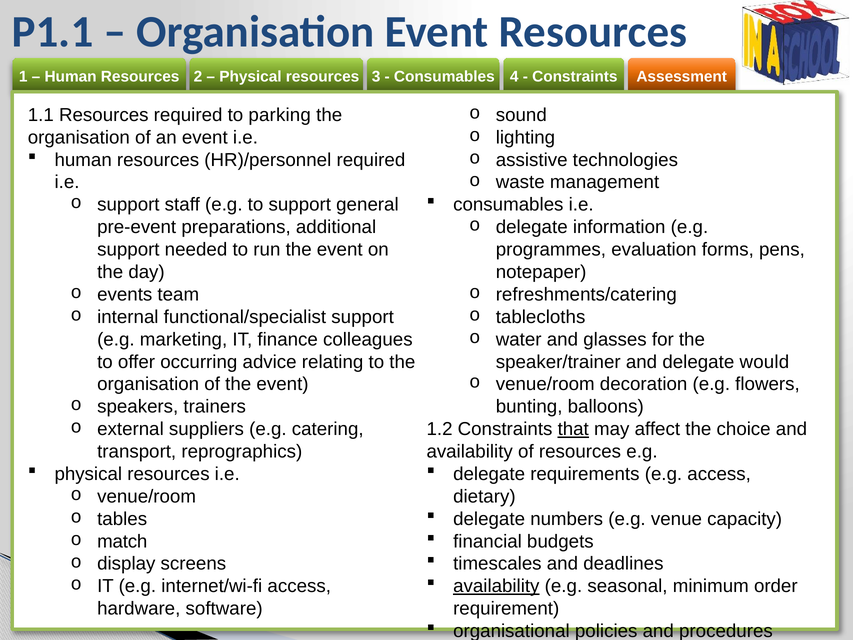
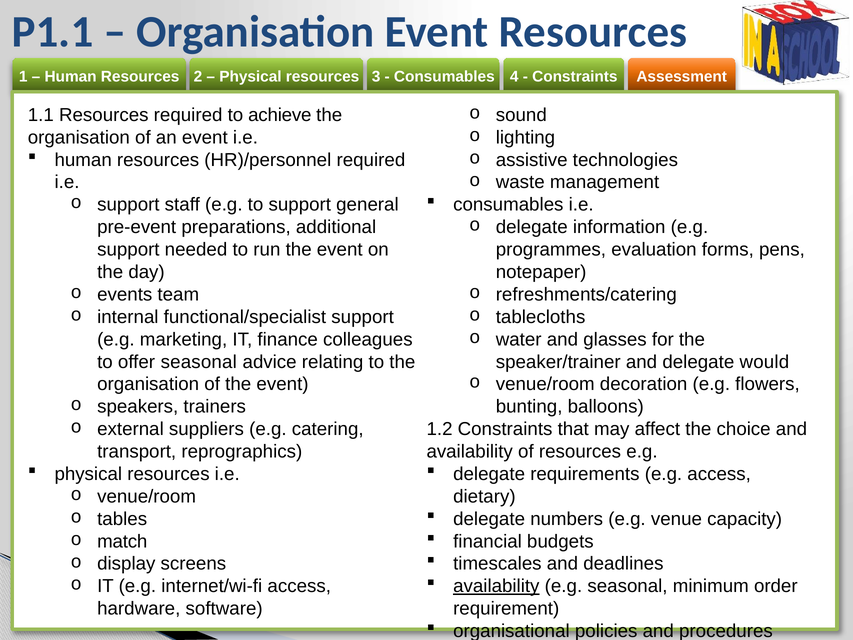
parking: parking -> achieve
offer occurring: occurring -> seasonal
that underline: present -> none
